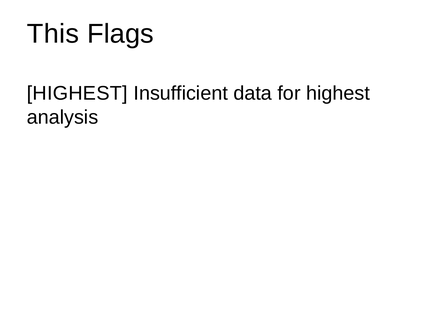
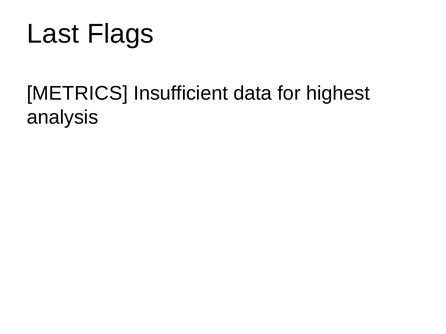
This: This -> Last
HIGHEST at (77, 94): HIGHEST -> METRICS
